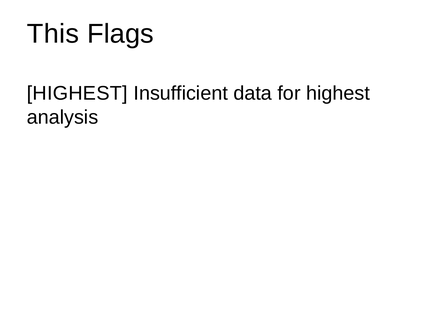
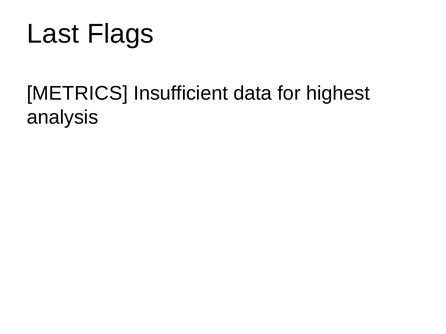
This: This -> Last
HIGHEST at (77, 94): HIGHEST -> METRICS
